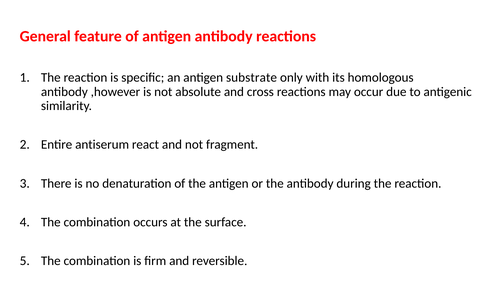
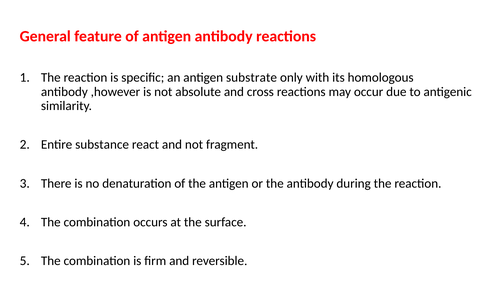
antiserum: antiserum -> substance
